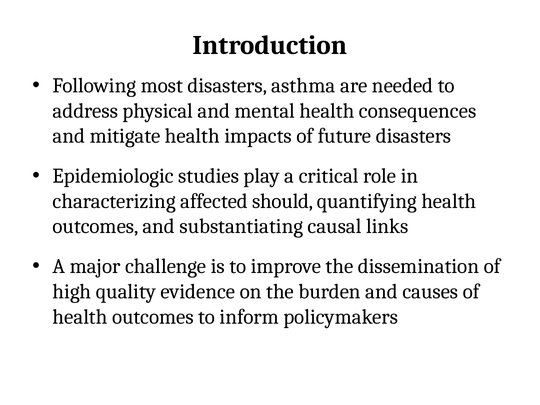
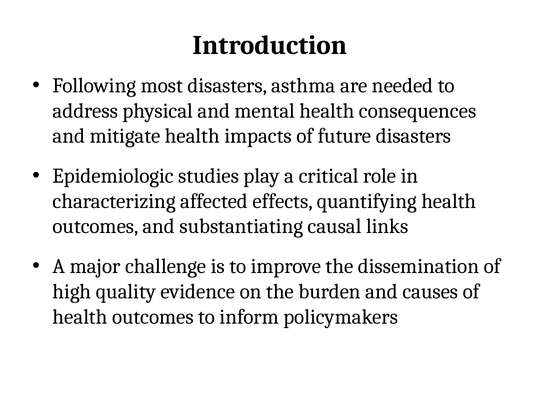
should: should -> effects
